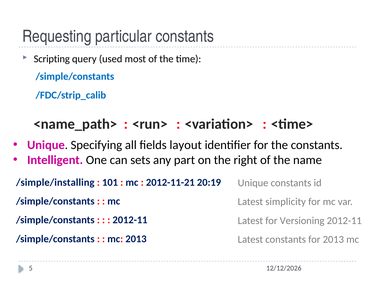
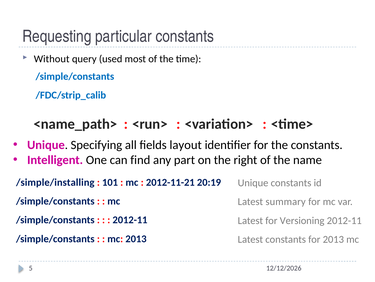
Scripting: Scripting -> Without
sets: sets -> find
simplicity: simplicity -> summary
